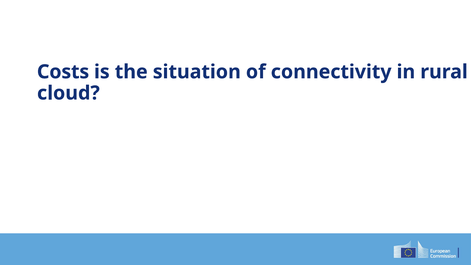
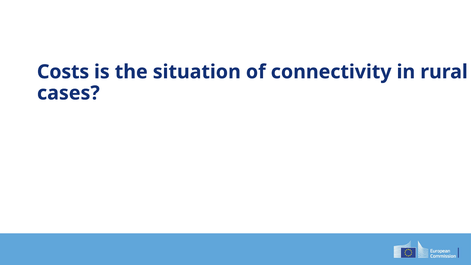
cloud: cloud -> cases
